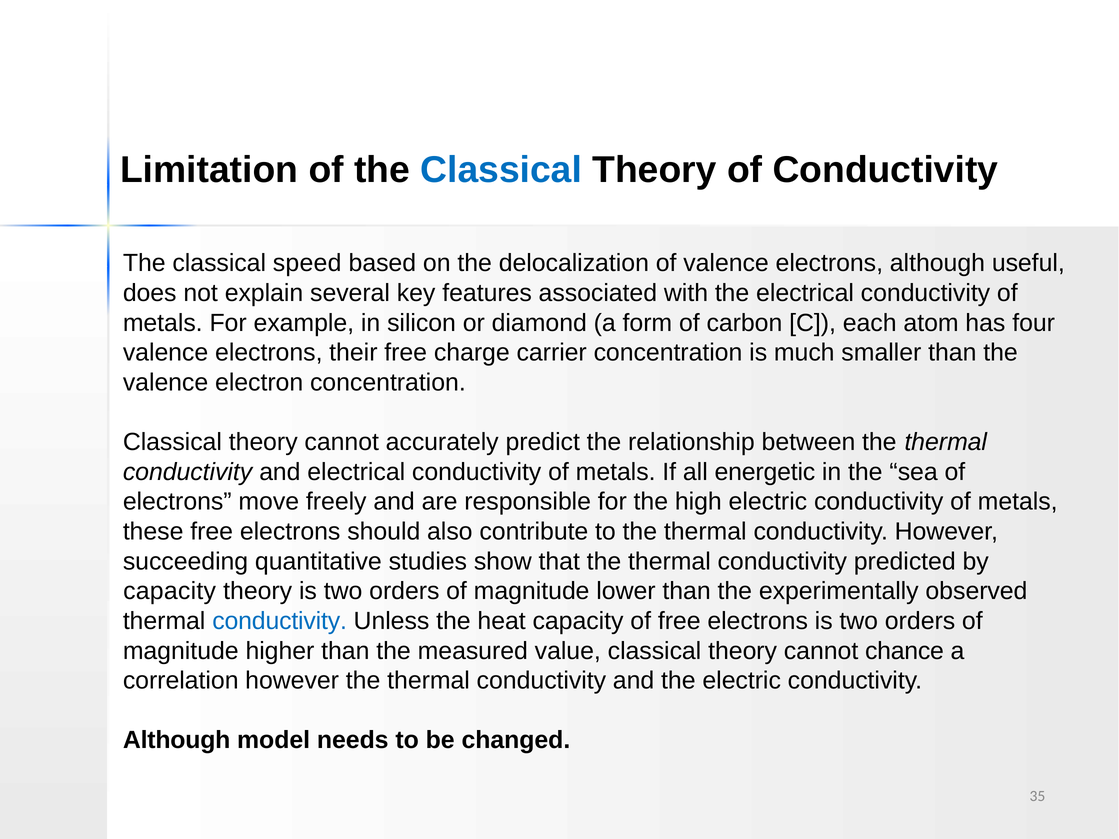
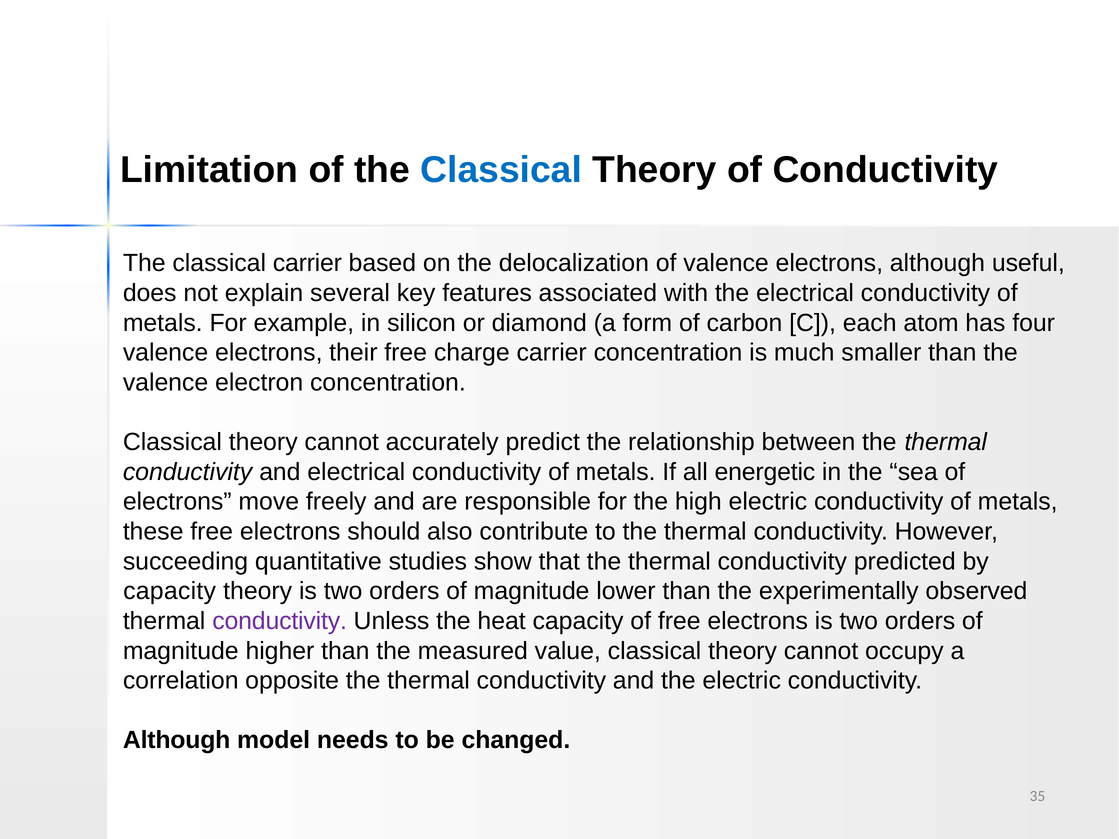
classical speed: speed -> carrier
conductivity at (280, 621) colour: blue -> purple
chance: chance -> occupy
correlation however: however -> opposite
